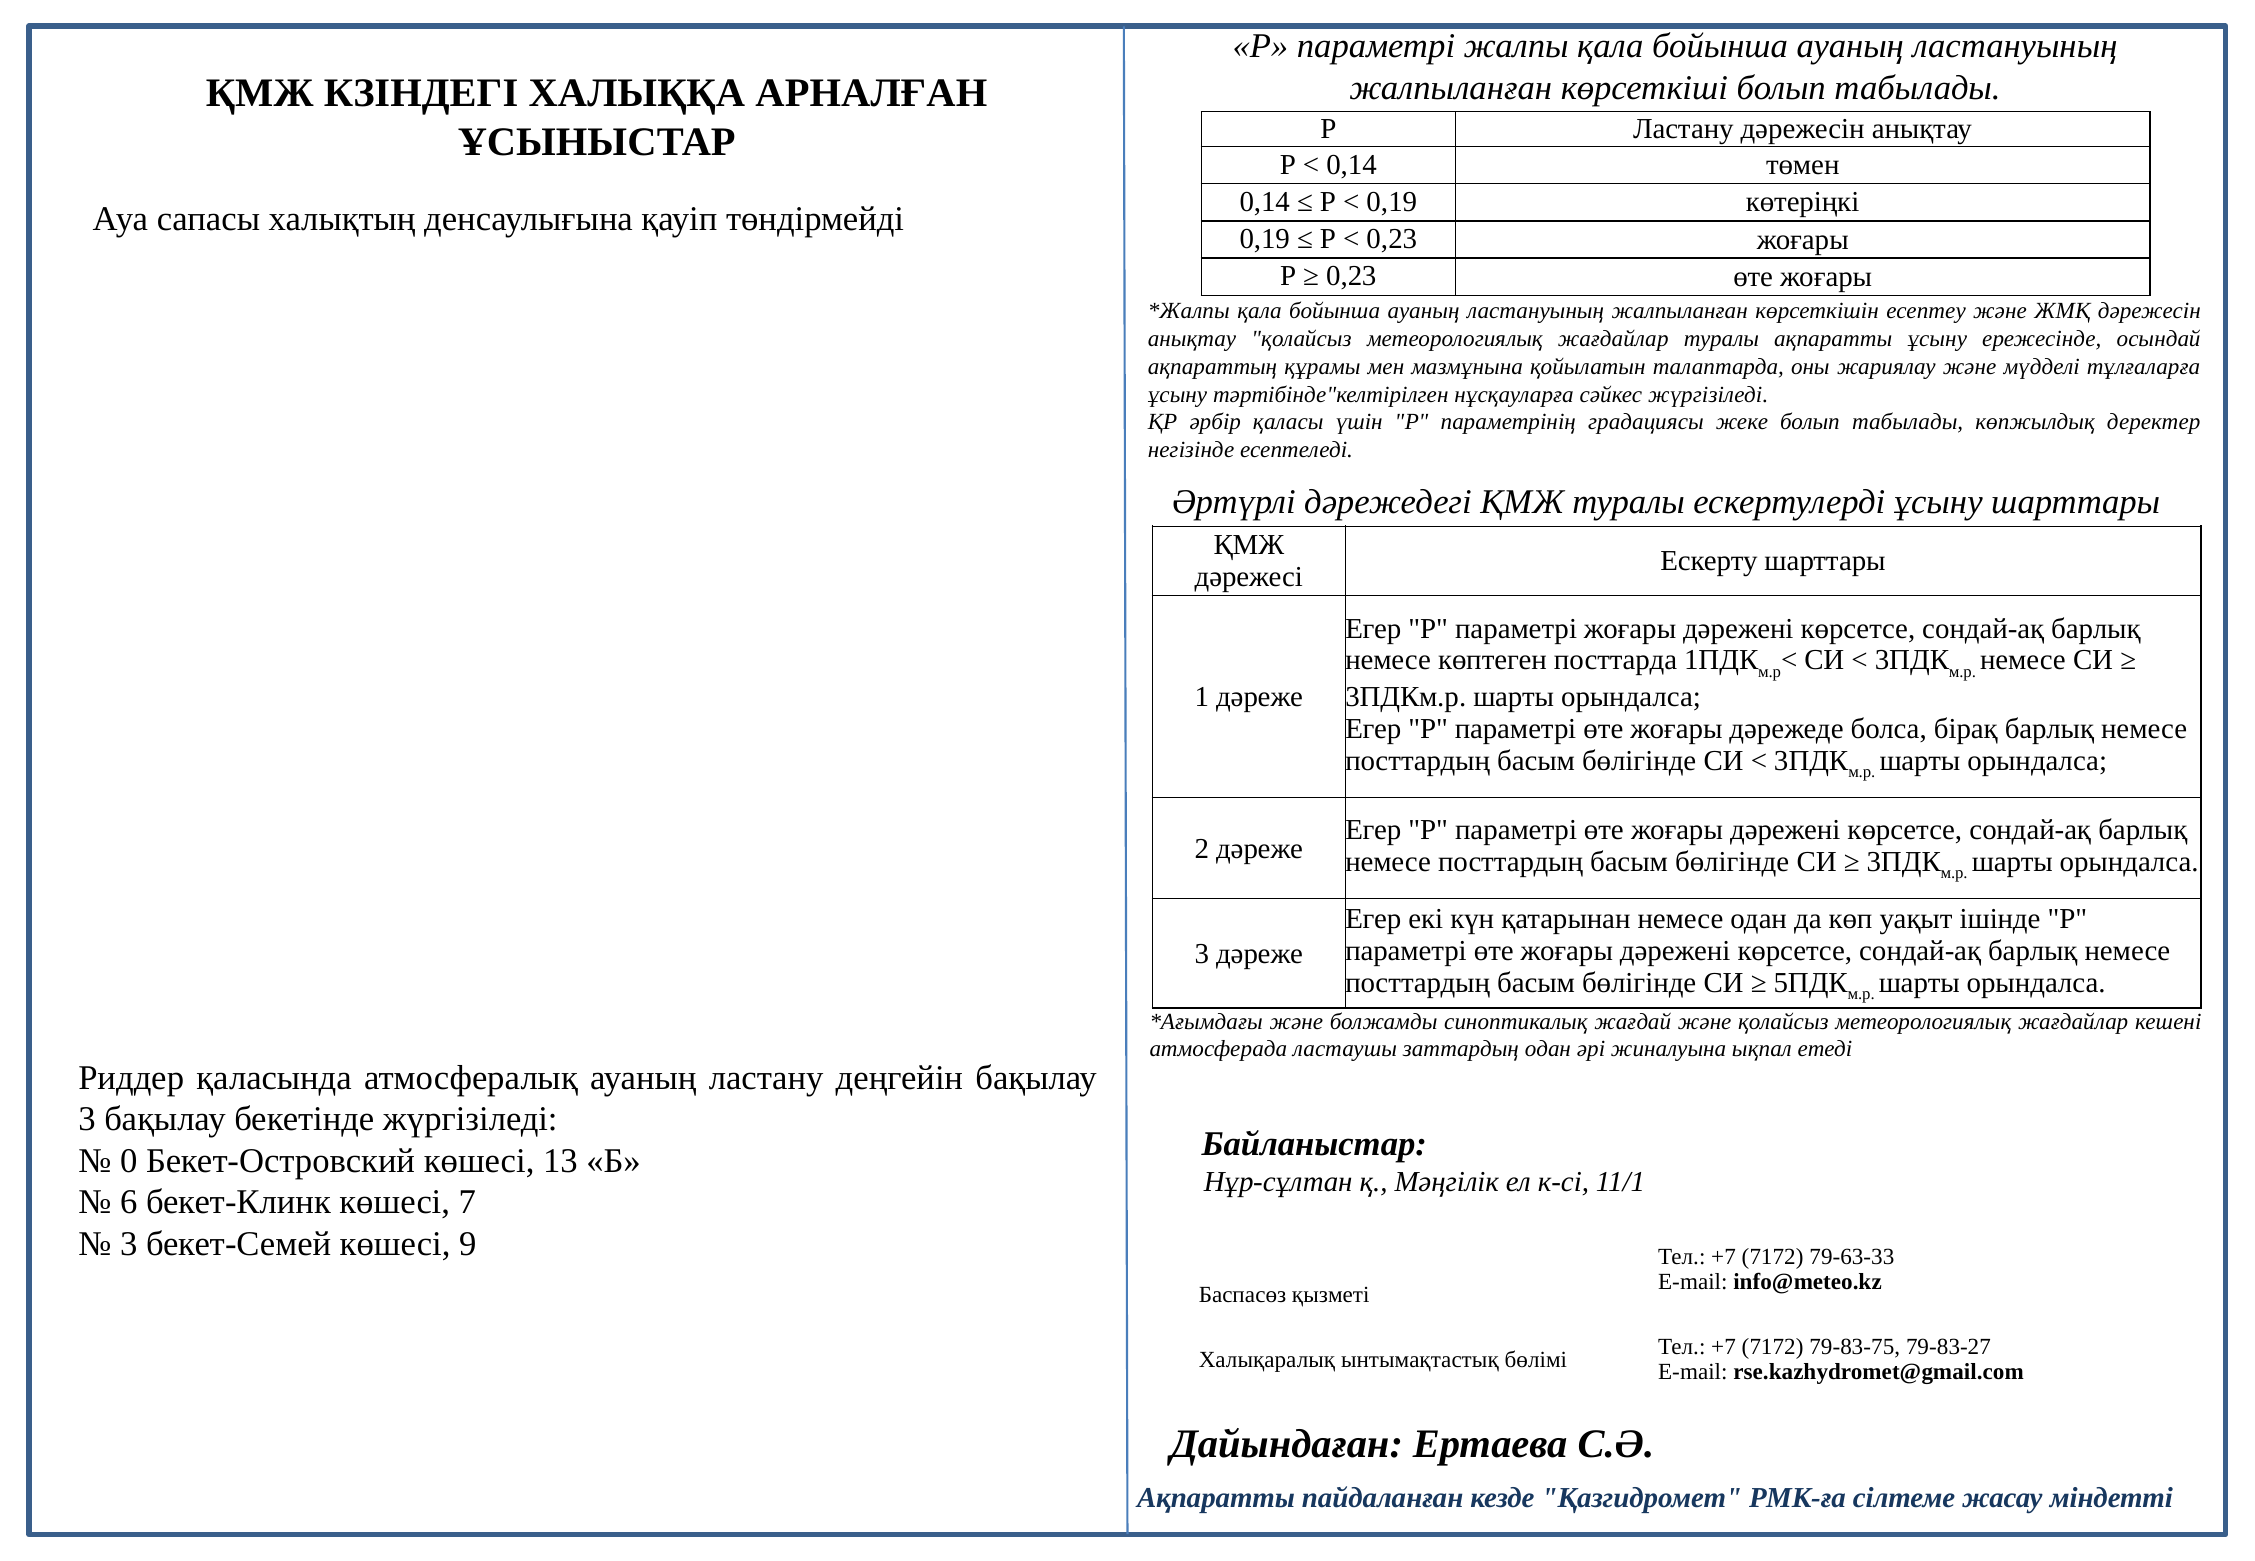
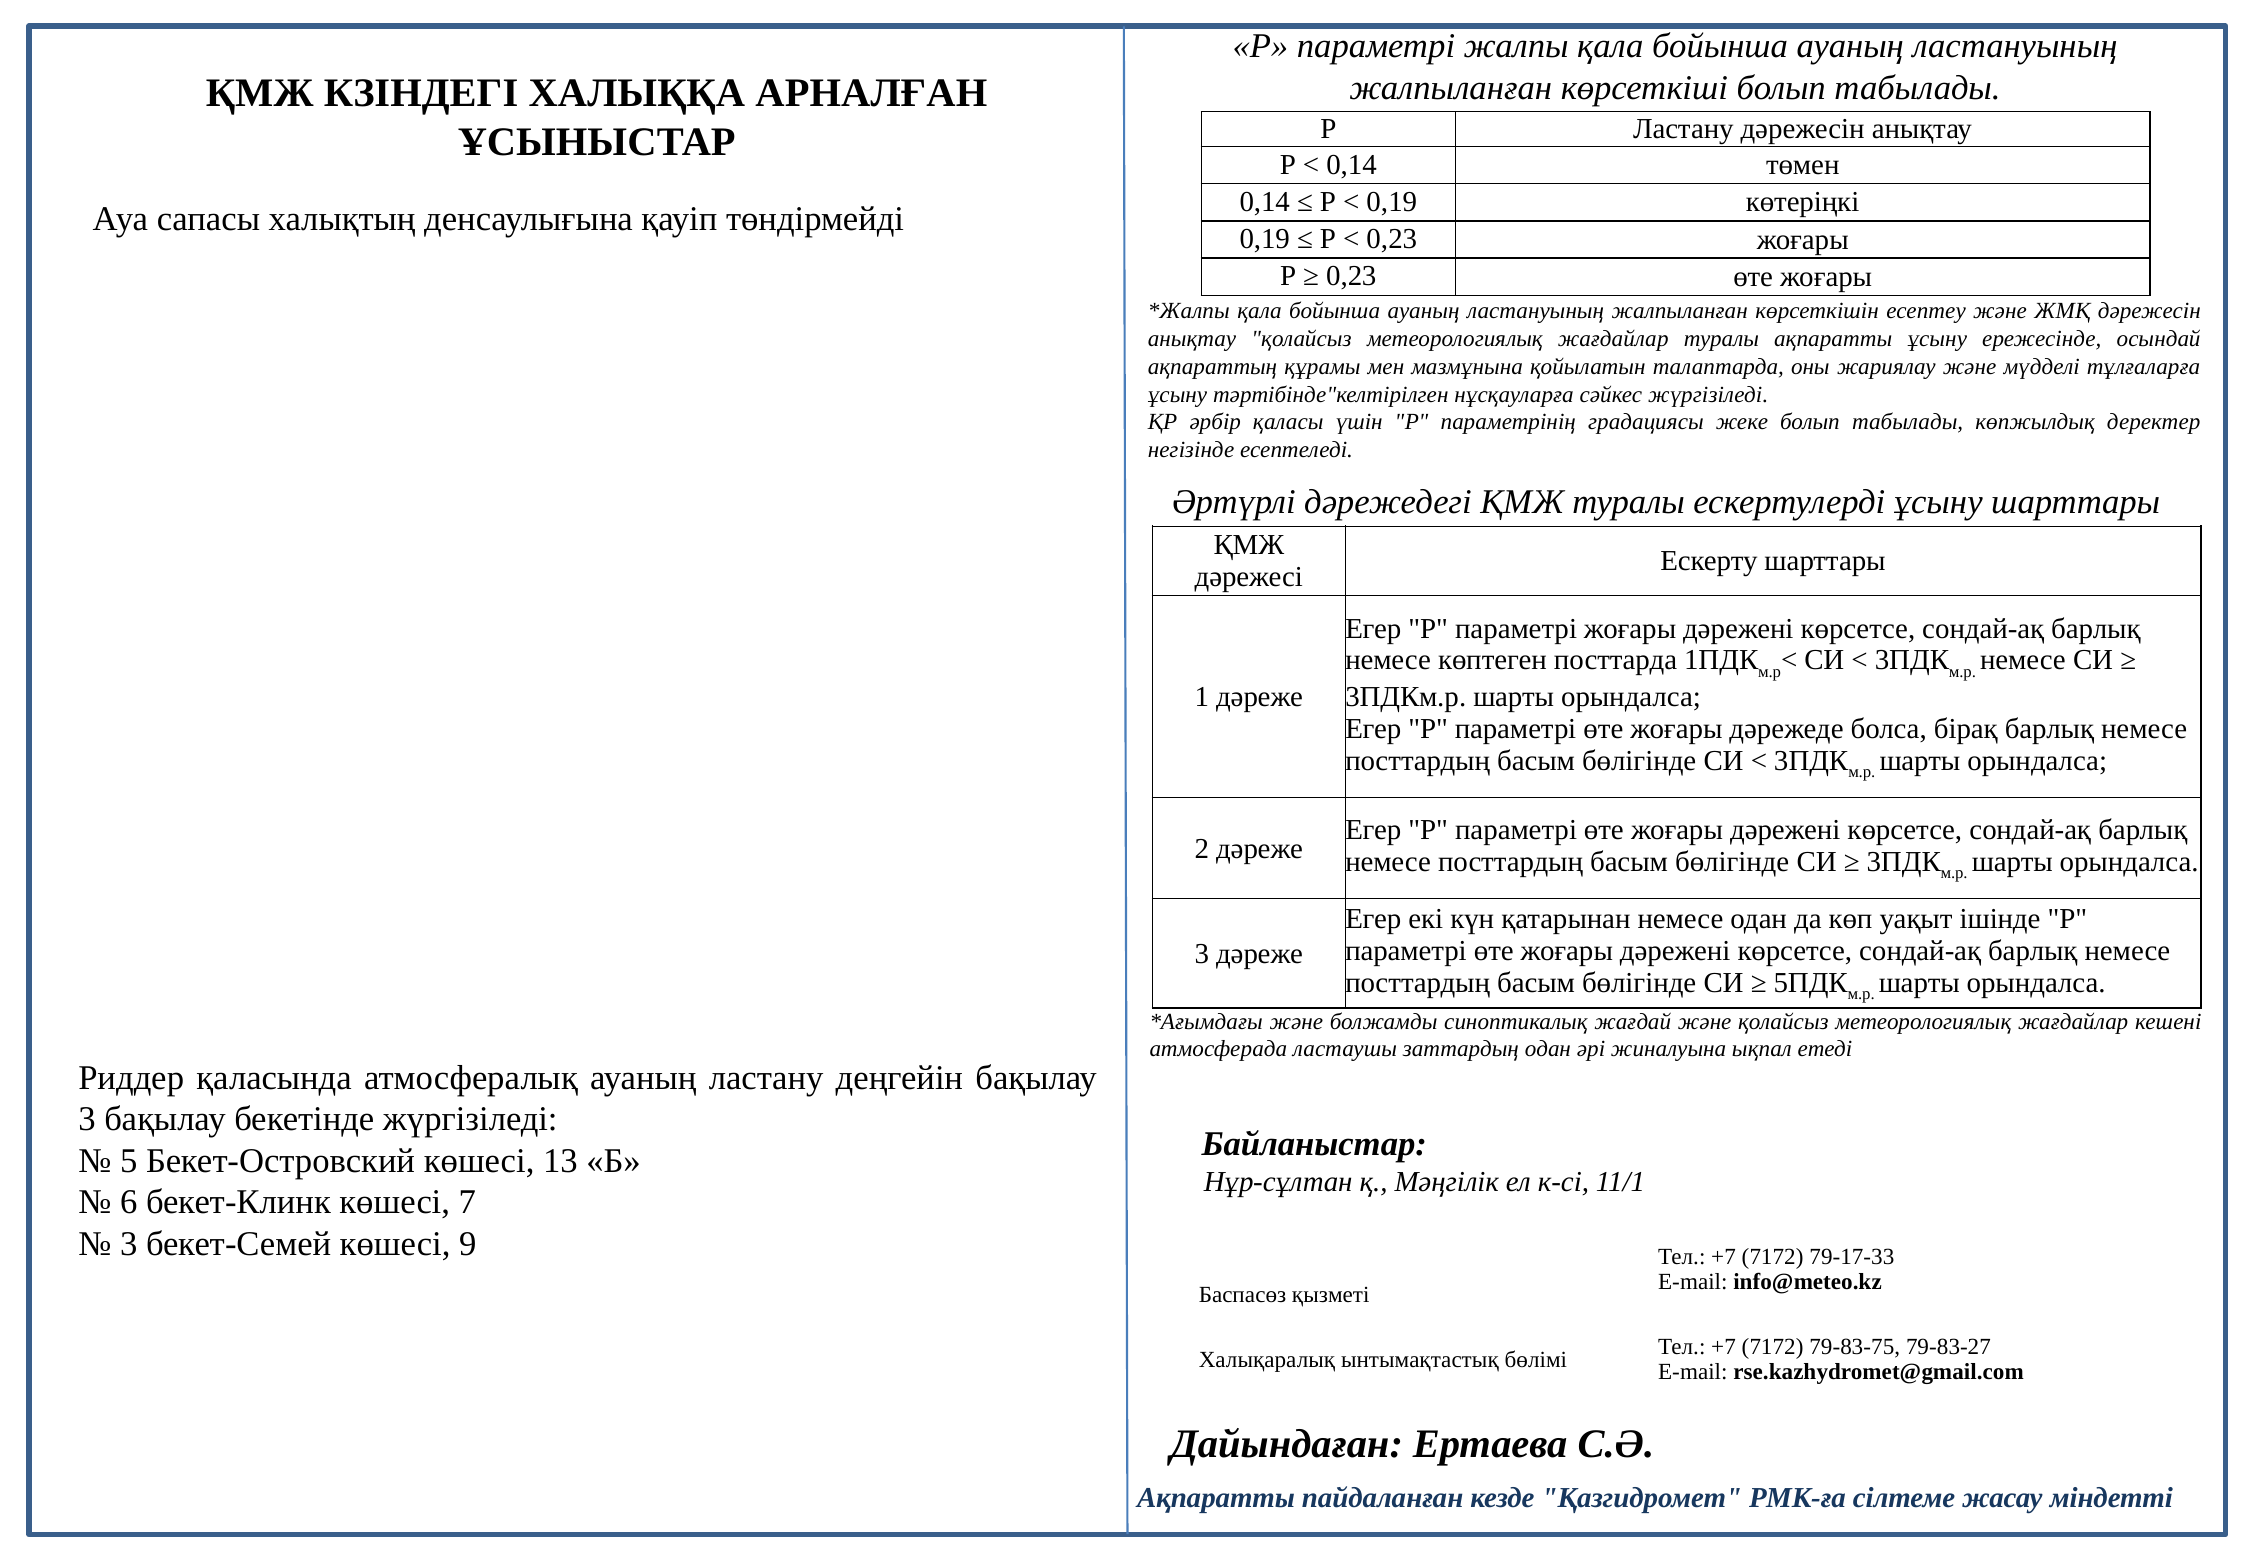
0: 0 -> 5
79-63-33: 79-63-33 -> 79-17-33
